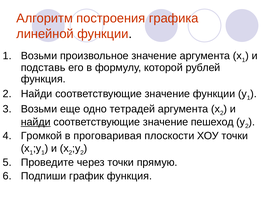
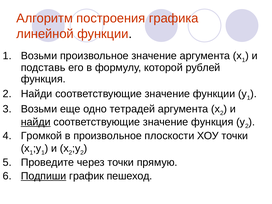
значение пешеход: пешеход -> функция
в проговаривая: проговаривая -> произвольное
Подпиши underline: none -> present
график функция: функция -> пешеход
